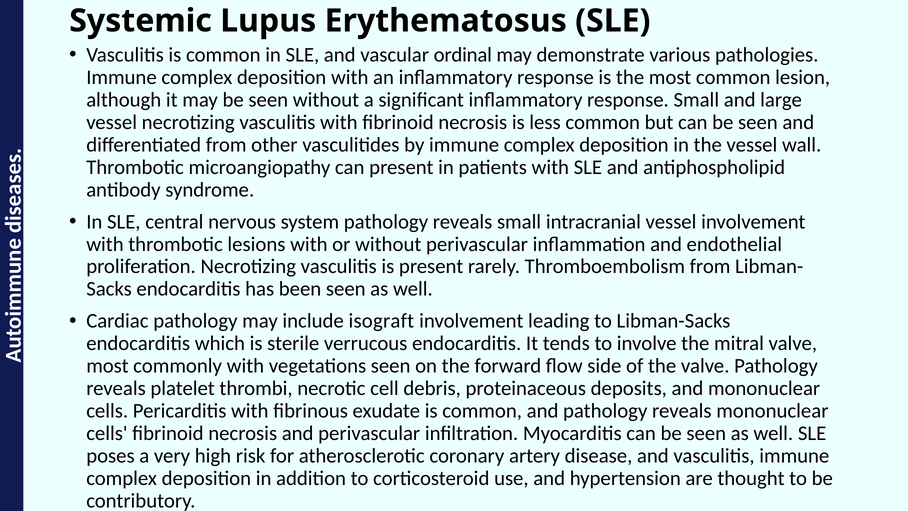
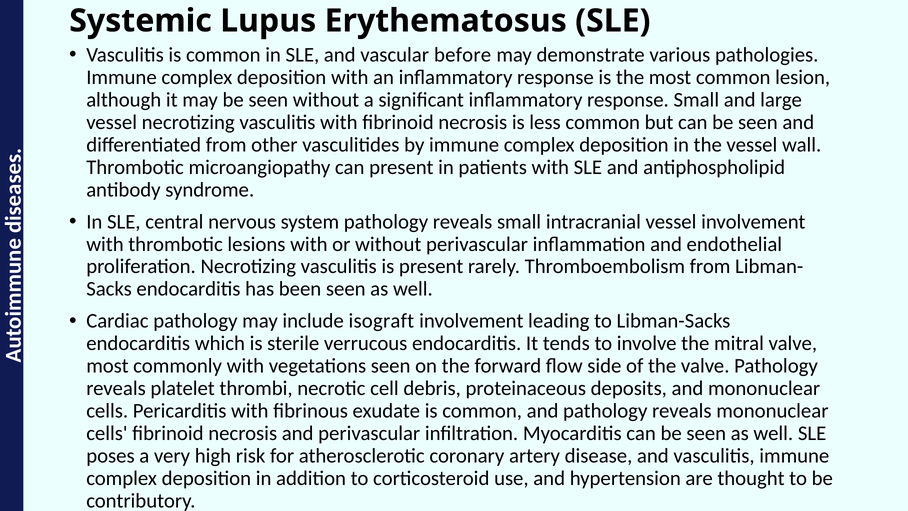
ordinal: ordinal -> before
